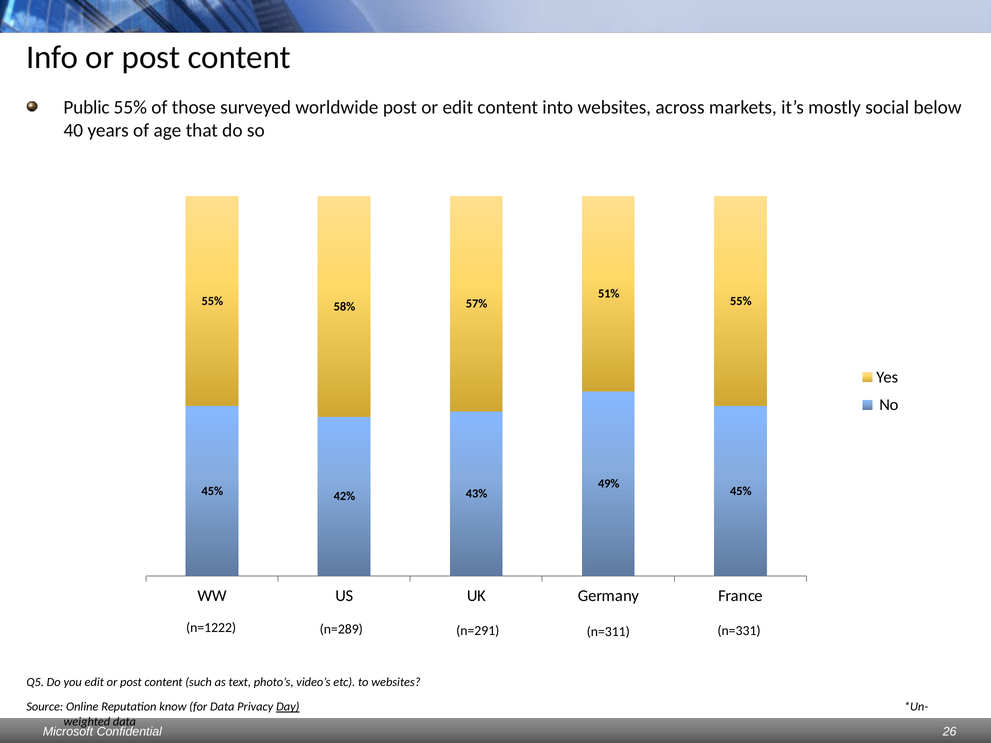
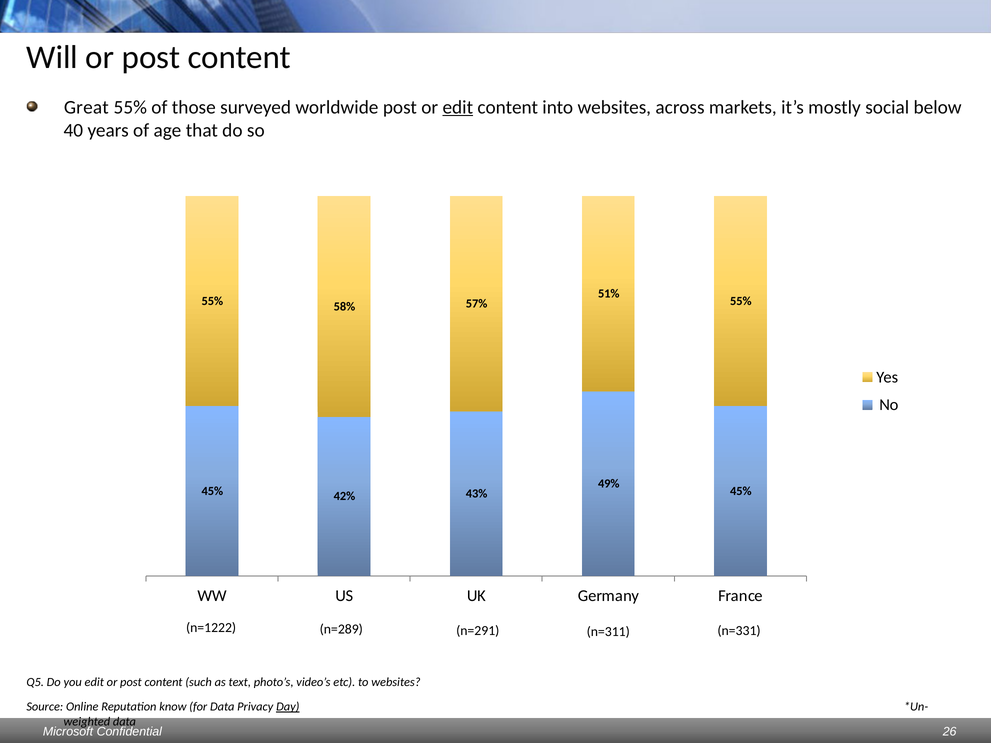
Info: Info -> Will
Public: Public -> Great
edit at (458, 107) underline: none -> present
